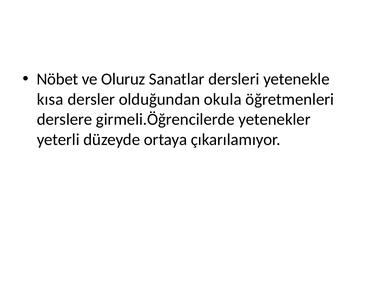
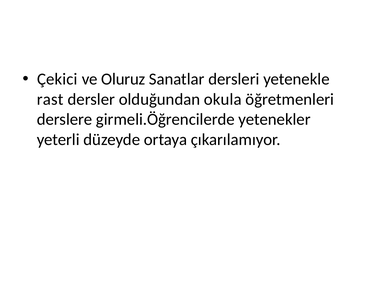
Nöbet: Nöbet -> Çekici
kısa: kısa -> rast
